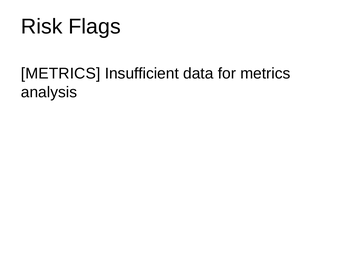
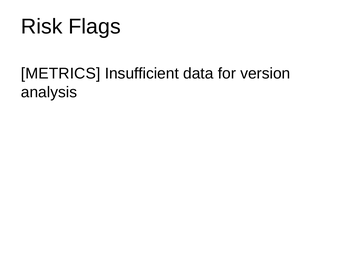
for metrics: metrics -> version
